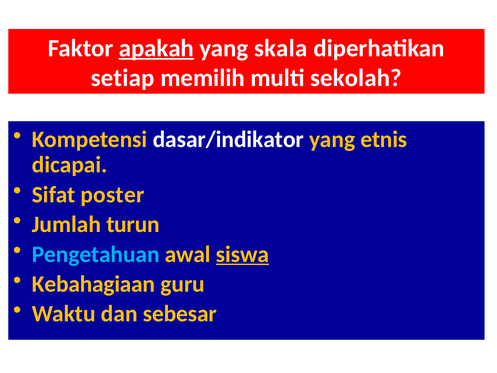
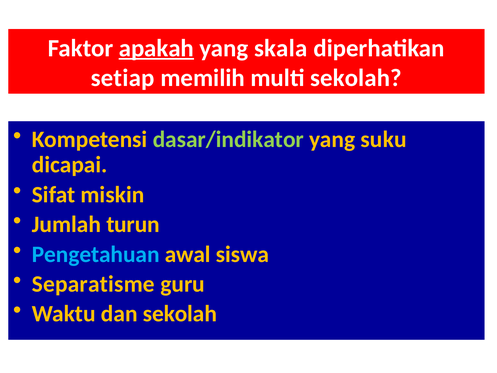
dasar/indikator colour: white -> light green
etnis: etnis -> suku
poster: poster -> miskin
siswa underline: present -> none
Kebahagiaan: Kebahagiaan -> Separatisme
dan sebesar: sebesar -> sekolah
